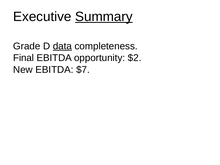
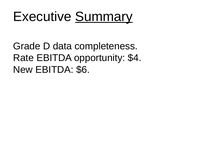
data underline: present -> none
Final: Final -> Rate
$2: $2 -> $4
$7: $7 -> $6
